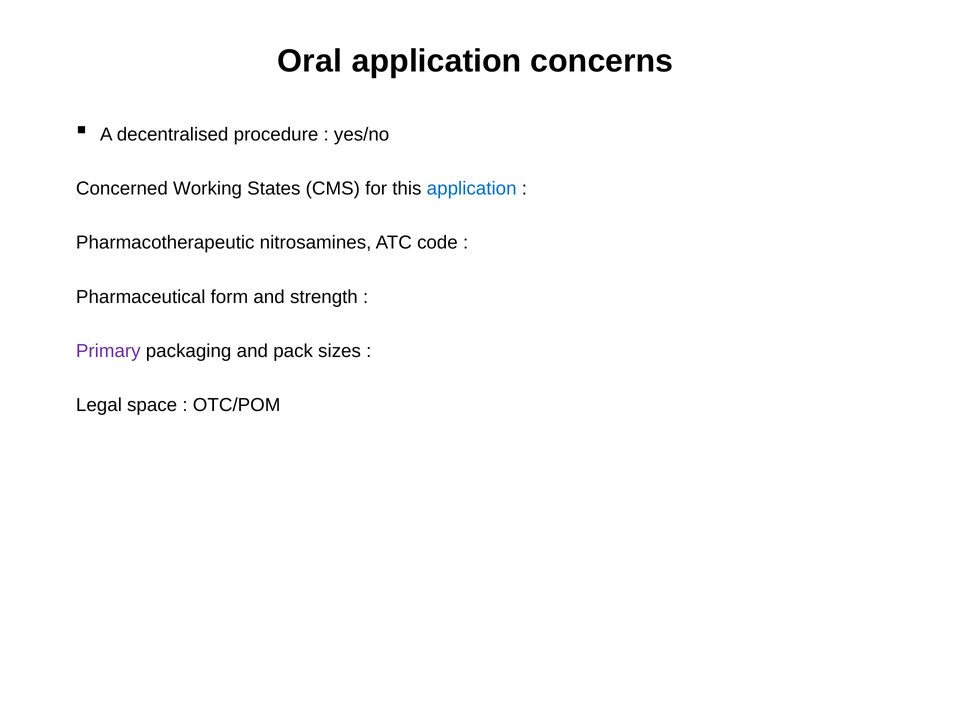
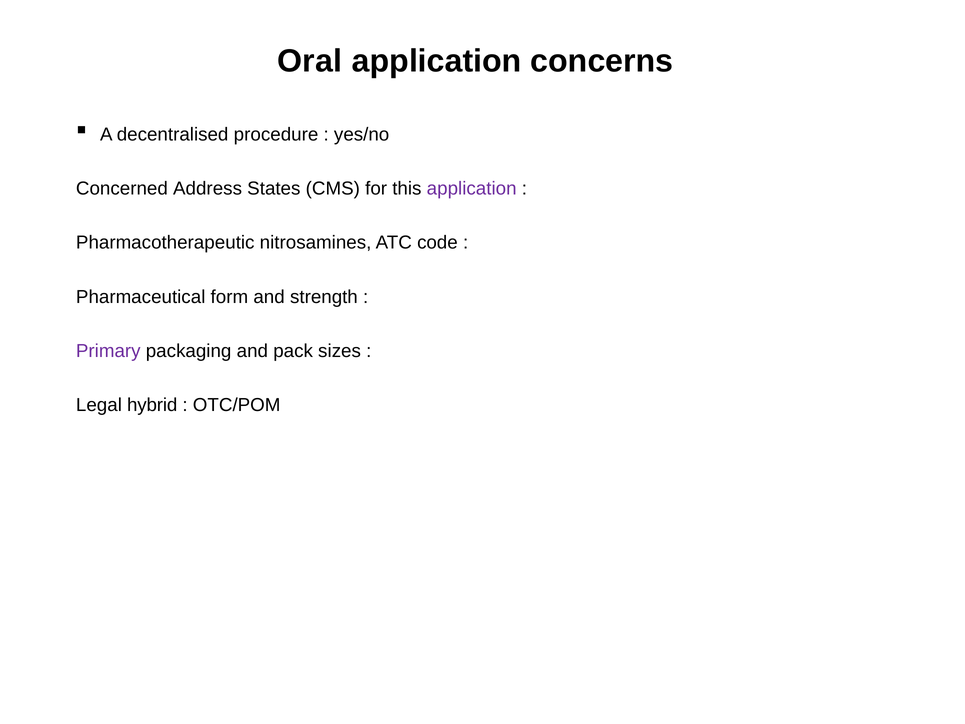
Working: Working -> Address
application at (472, 189) colour: blue -> purple
space: space -> hybrid
